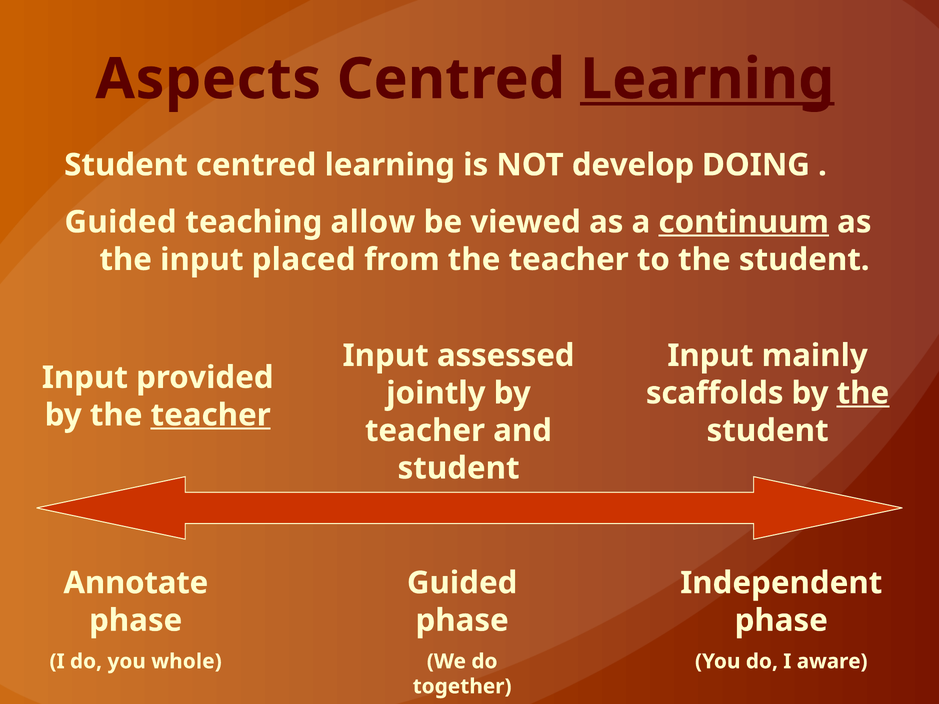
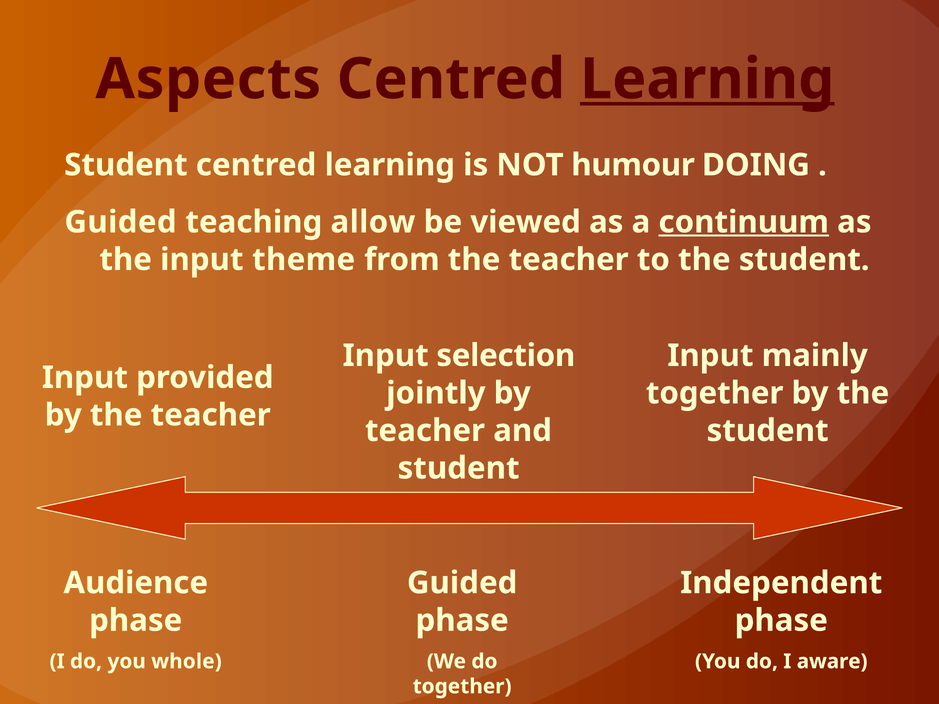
develop: develop -> humour
placed: placed -> theme
assessed: assessed -> selection
scaffolds at (715, 393): scaffolds -> together
the at (863, 393) underline: present -> none
teacher at (211, 415) underline: present -> none
Annotate: Annotate -> Audience
